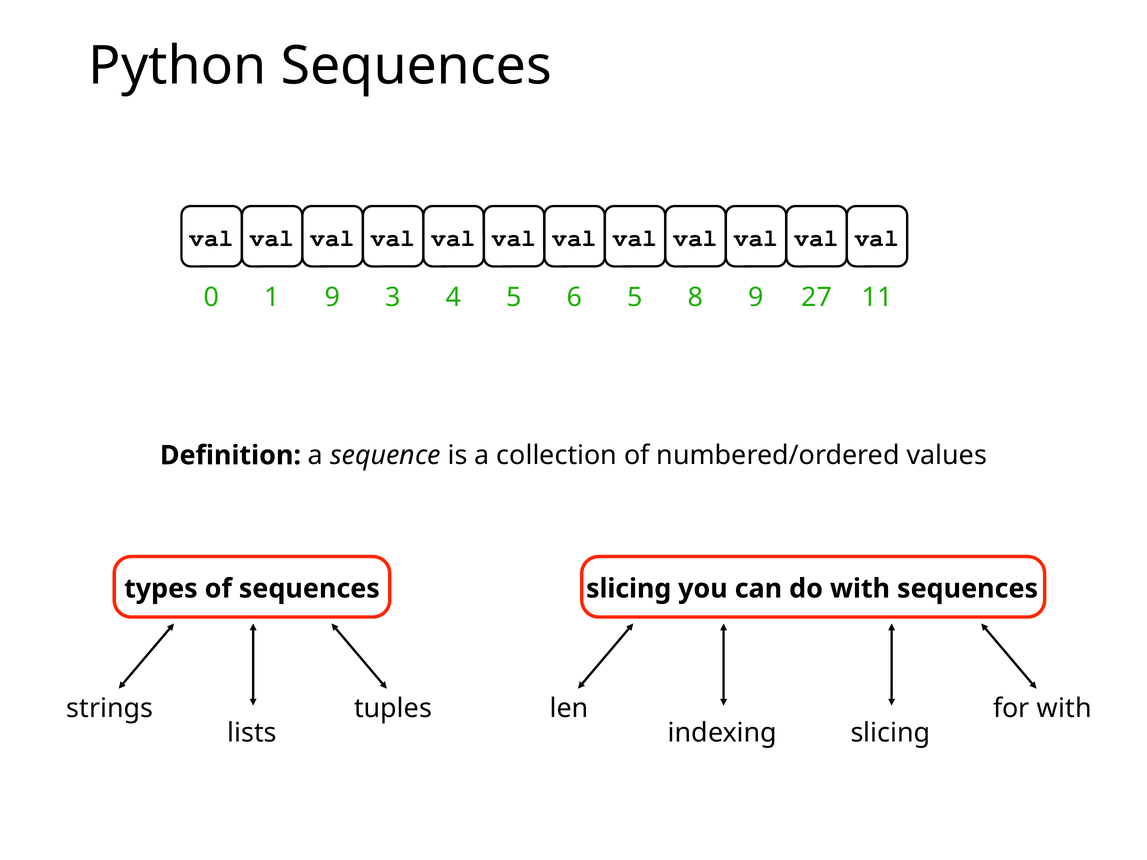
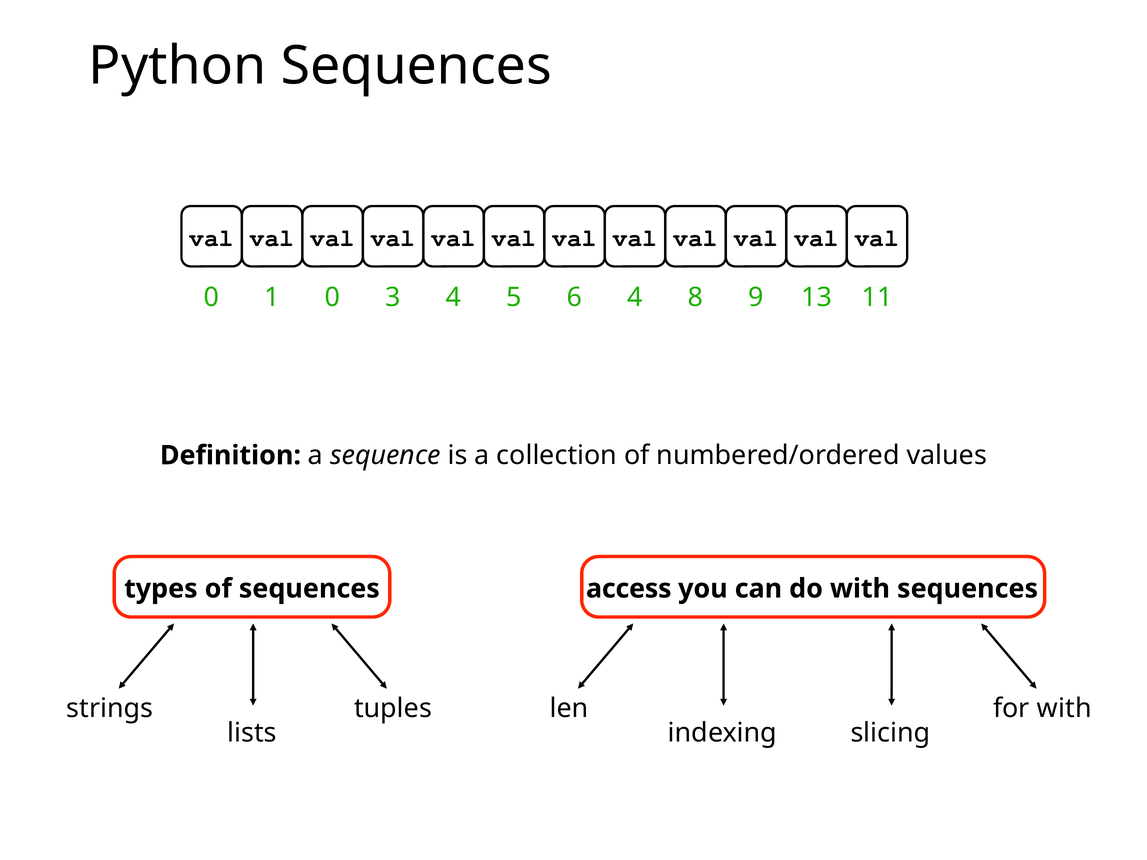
1 9: 9 -> 0
6 5: 5 -> 4
27: 27 -> 13
slicing at (629, 589): slicing -> access
